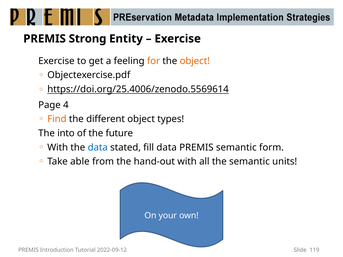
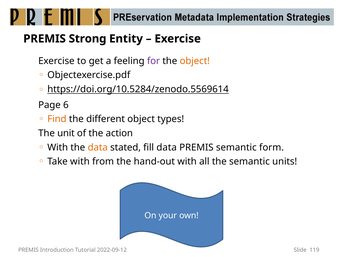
for colour: orange -> purple
https://doi.org/25.4006/zenodo.5569614: https://doi.org/25.4006/zenodo.5569614 -> https://doi.org/10.5284/zenodo.5569614
4: 4 -> 6
into: into -> unit
future: future -> action
data at (98, 148) colour: blue -> orange
Take able: able -> with
